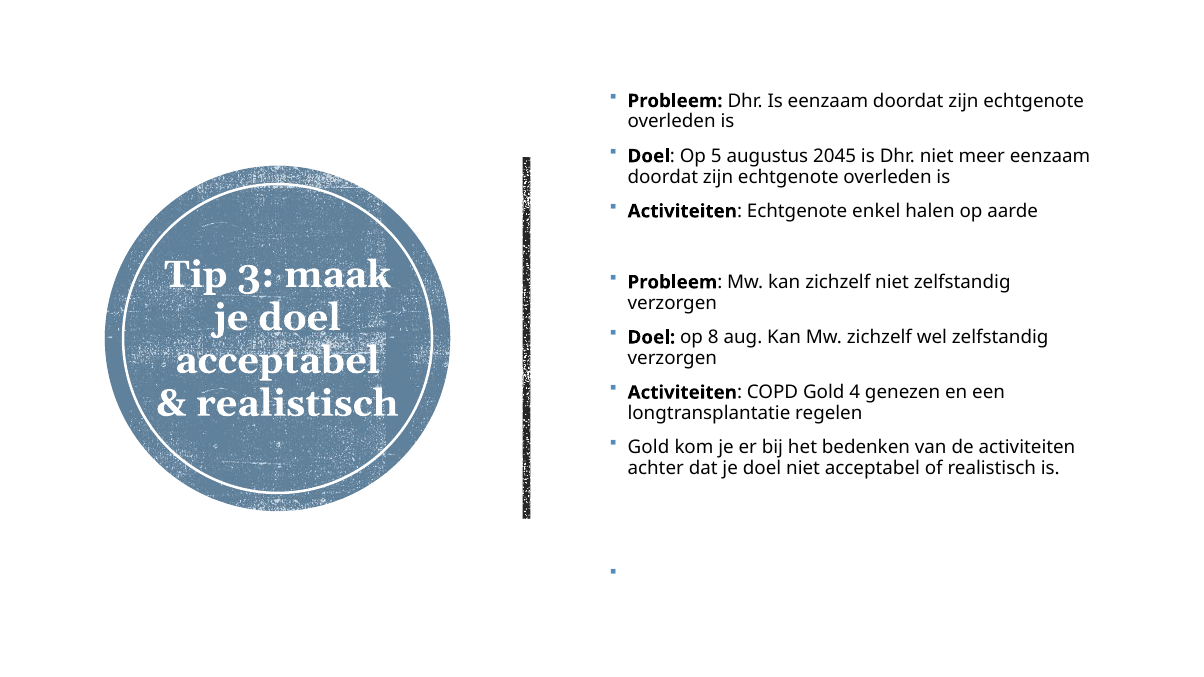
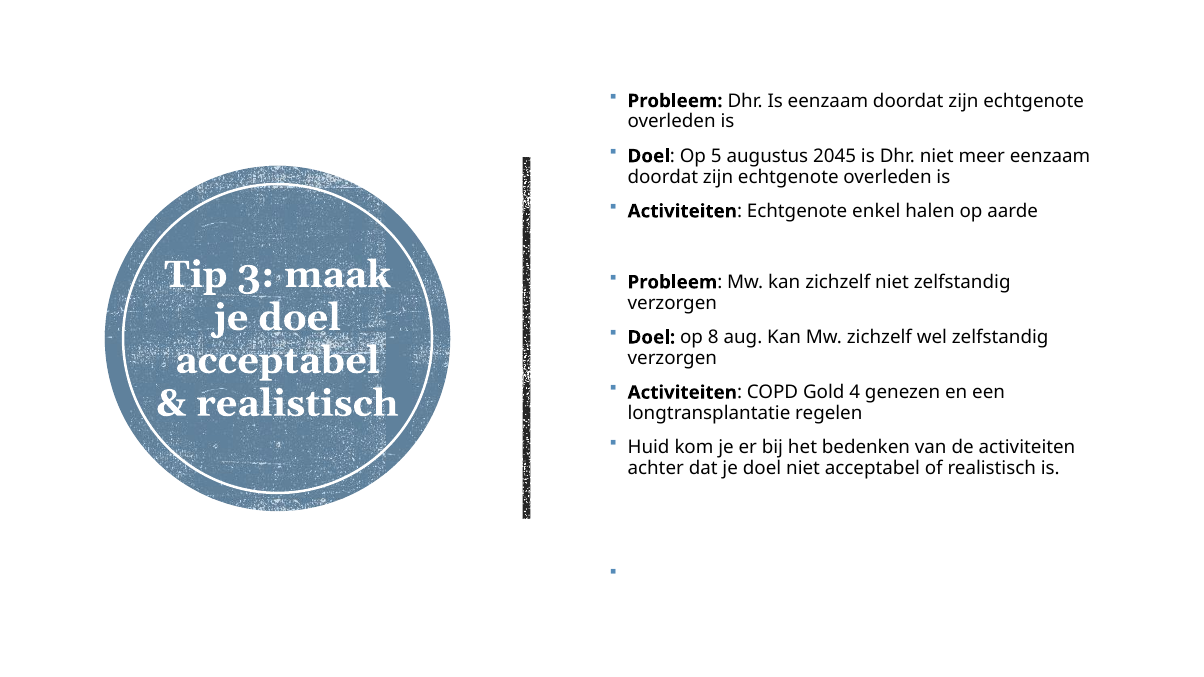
Gold at (649, 448): Gold -> Huid
